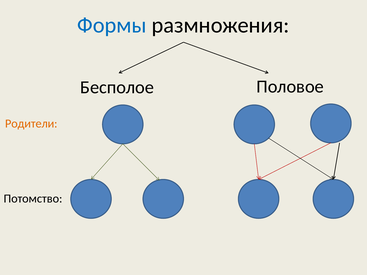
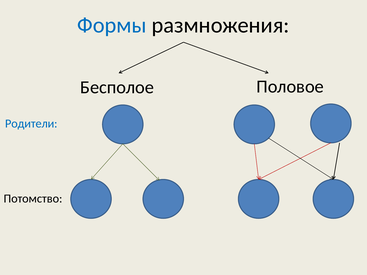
Родители colour: orange -> blue
